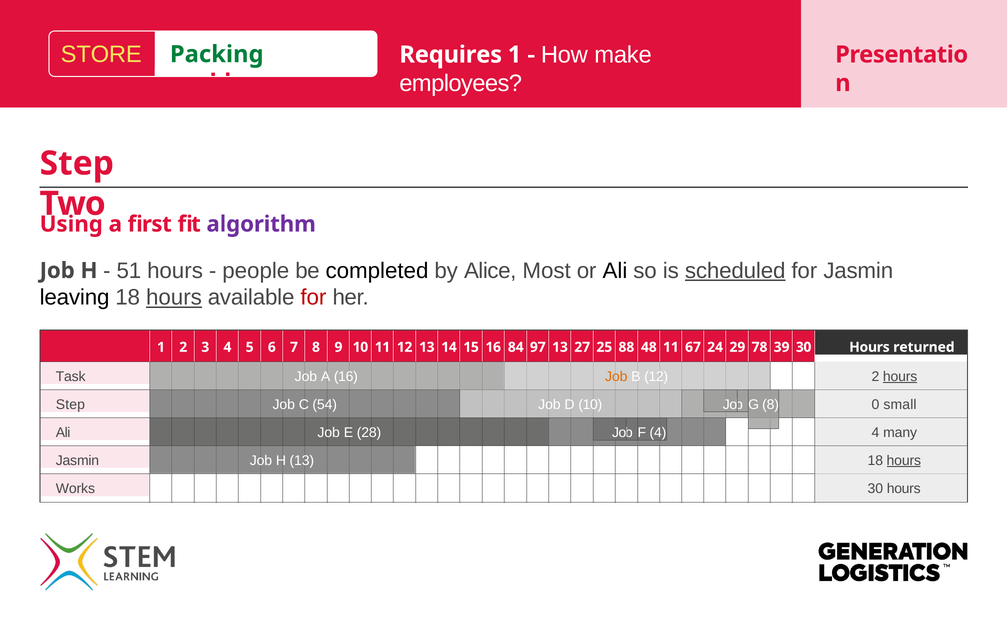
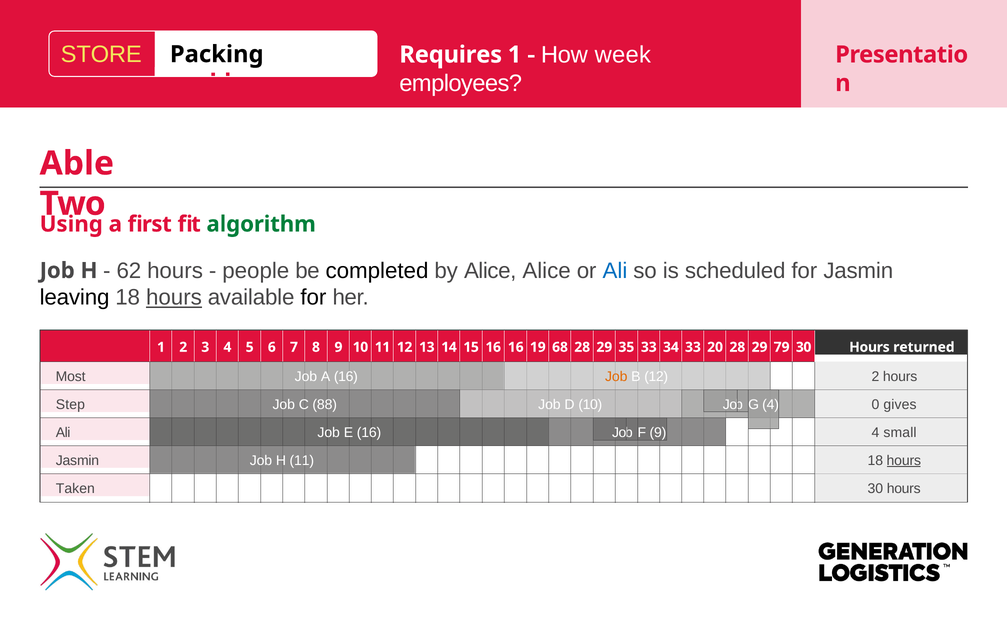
Packing colour: green -> black
make: make -> week
Step at (77, 163): Step -> Able
algorithm colour: purple -> green
51: 51 -> 62
Alice Most: Most -> Alice
Ali at (615, 270) colour: black -> blue
scheduled underline: present -> none
for at (313, 297) colour: red -> black
3 84: 84 -> 16
97: 97 -> 19
5 13: 13 -> 68
6 27: 27 -> 28
7 25: 25 -> 29
88: 88 -> 35
9 48: 48 -> 33
10 11: 11 -> 34
11 67: 67 -> 33
24: 24 -> 20
13 29: 29 -> 28
14 78: 78 -> 29
39: 39 -> 79
Task: Task -> Most
hours at (900, 376) underline: present -> none
54: 54 -> 88
G 8: 8 -> 4
small: small -> gives
E 28: 28 -> 16
F 4: 4 -> 9
many: many -> small
H 13: 13 -> 11
Works: Works -> Taken
